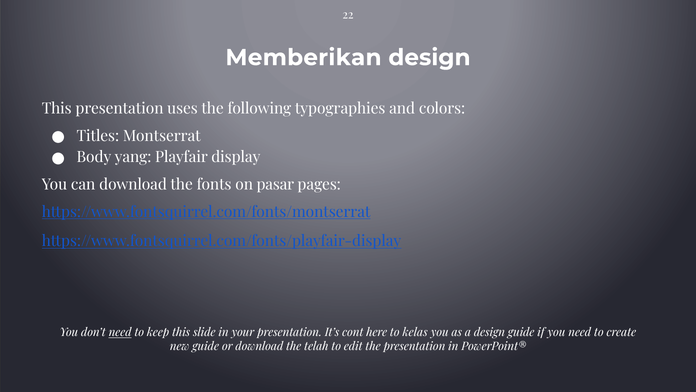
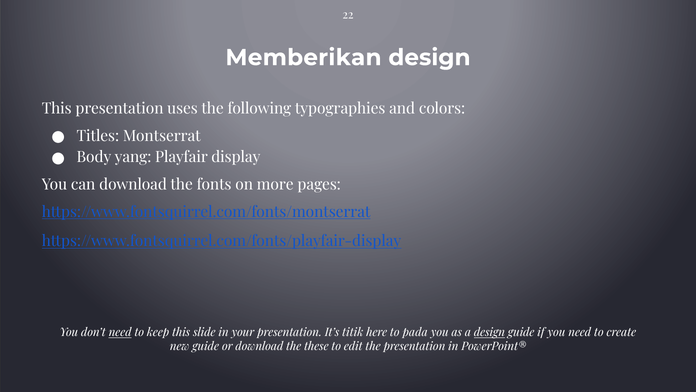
pasar: pasar -> more
cont: cont -> titik
kelas: kelas -> pada
design at (489, 332) underline: none -> present
telah: telah -> these
